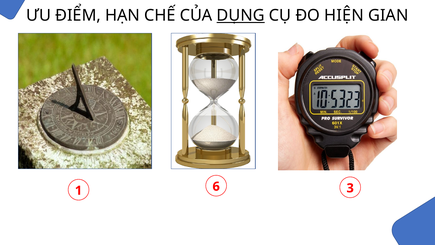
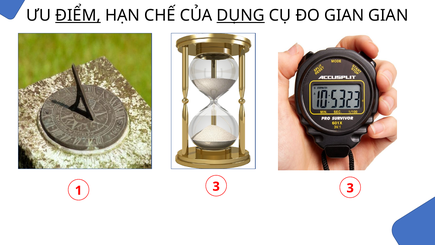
ĐIỂM underline: none -> present
ĐO HIỆN: HIỆN -> GIAN
1 6: 6 -> 3
